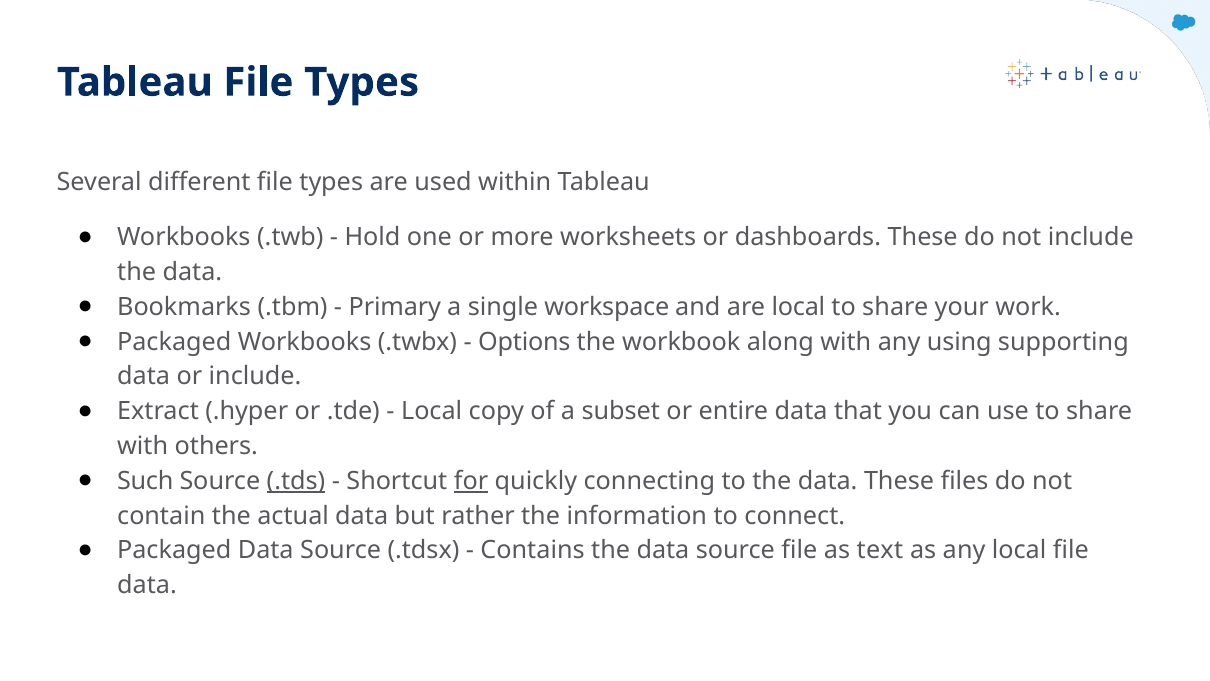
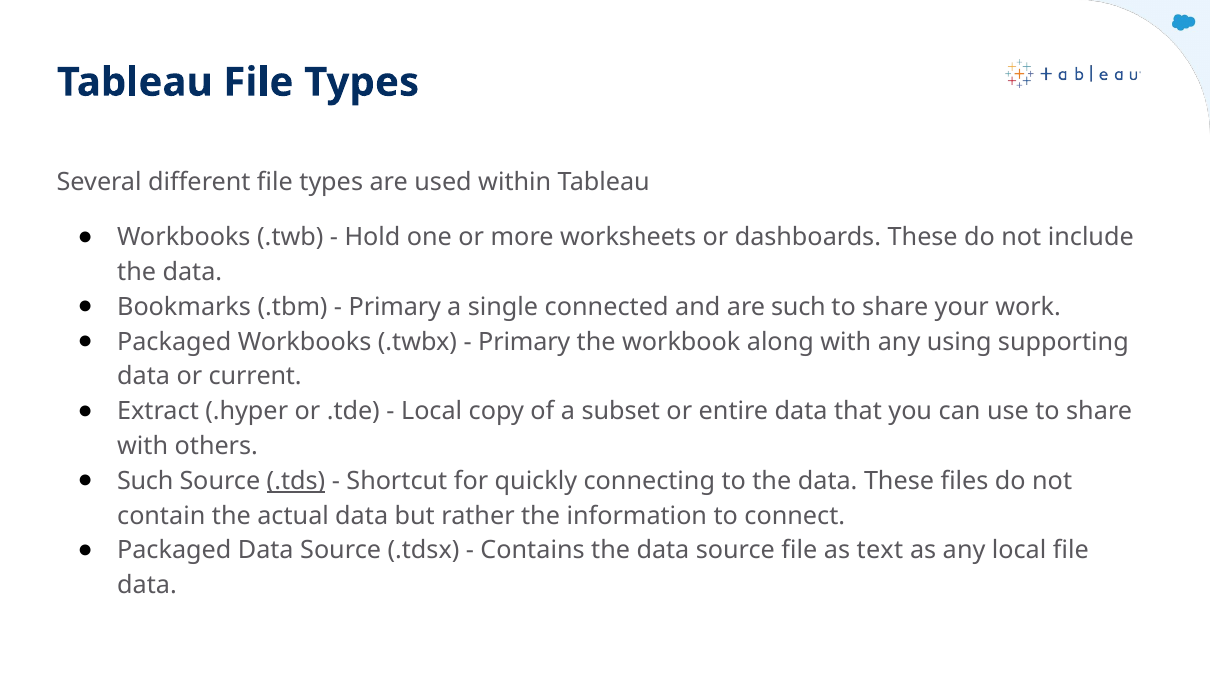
workspace: workspace -> connected
are local: local -> such
Options at (524, 342): Options -> Primary
or include: include -> current
for underline: present -> none
